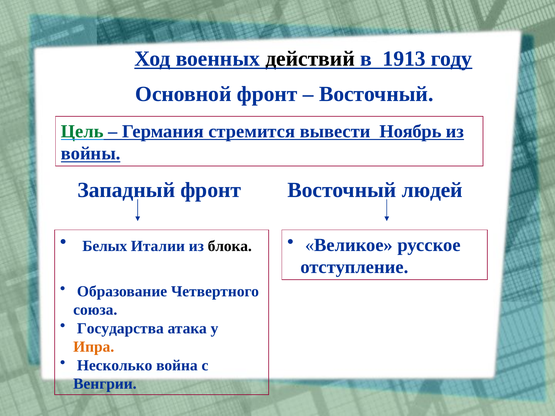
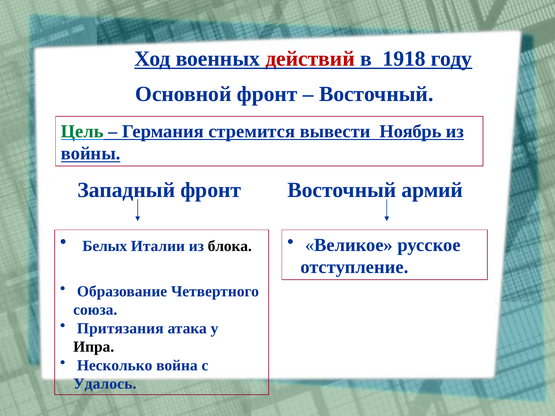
действий colour: black -> red
1913: 1913 -> 1918
людей: людей -> армий
Государства: Государства -> Притязания
Ипра colour: orange -> black
Венгрии: Венгрии -> Удалось
